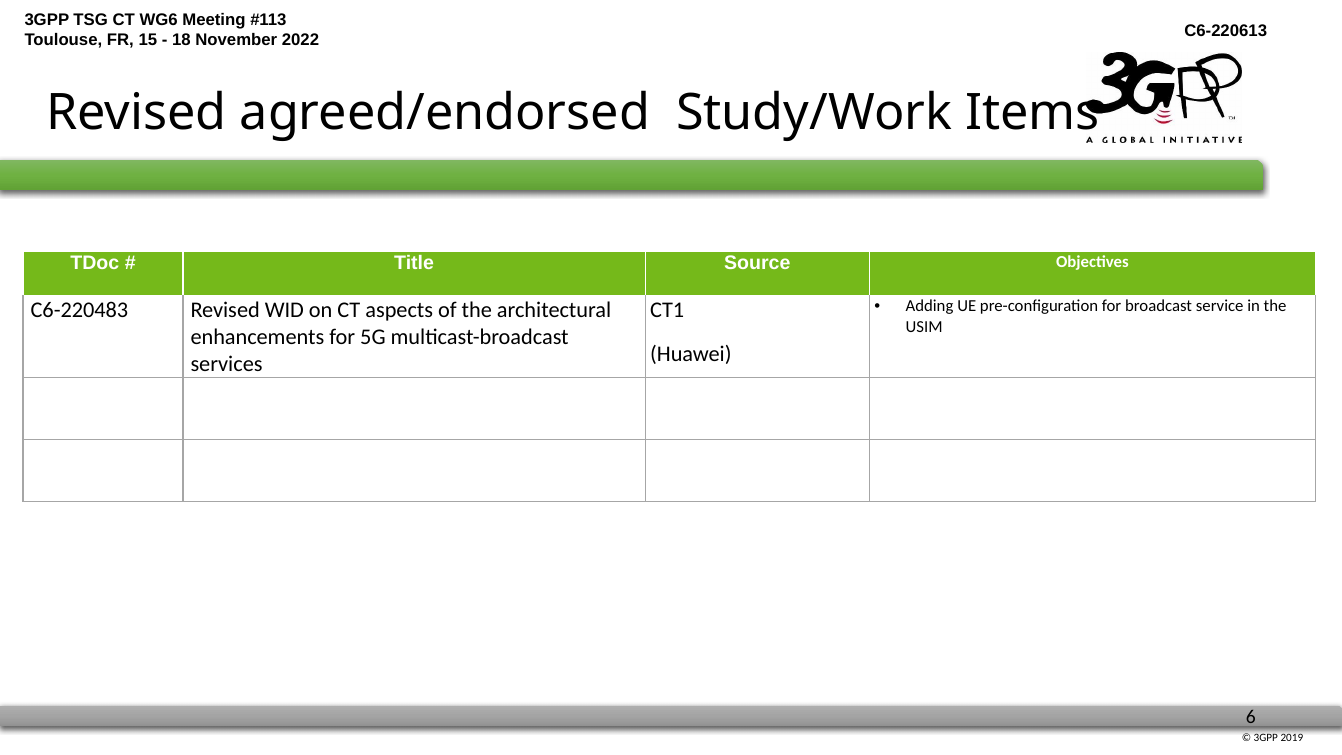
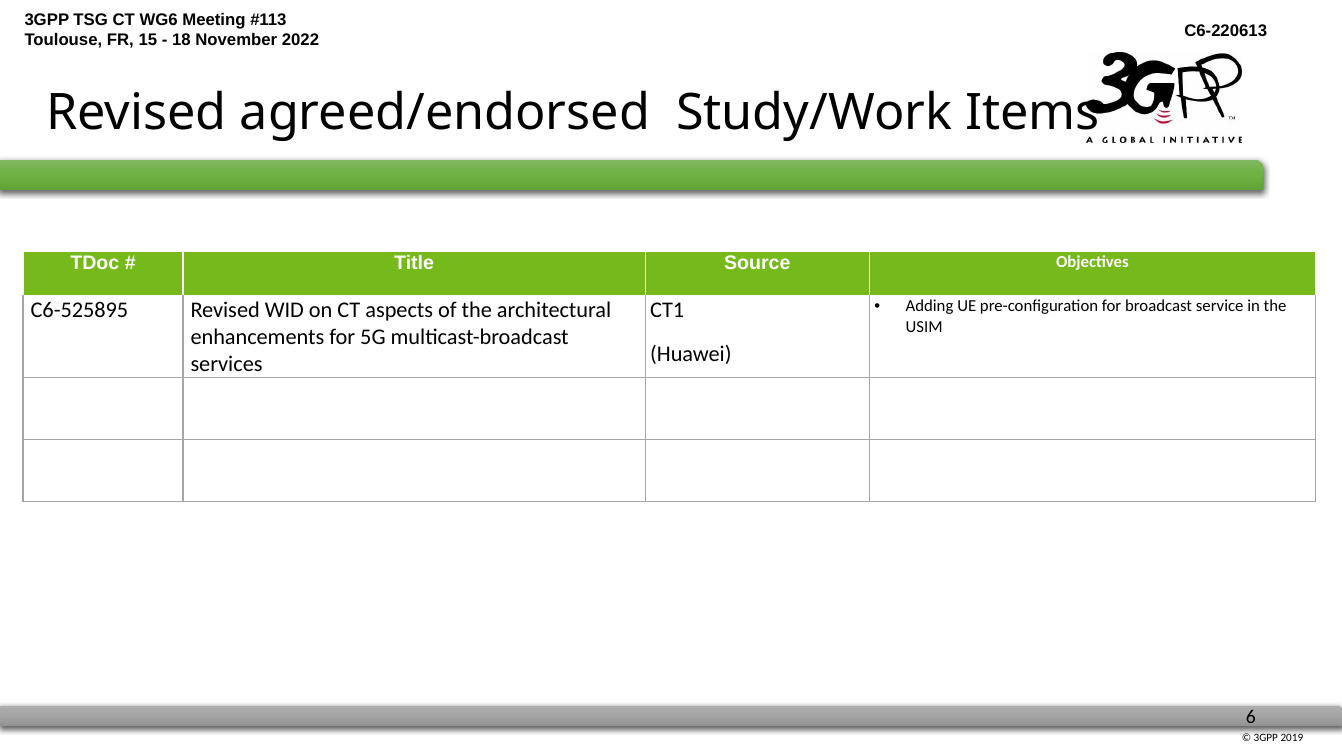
C6-220483: C6-220483 -> C6-525895
